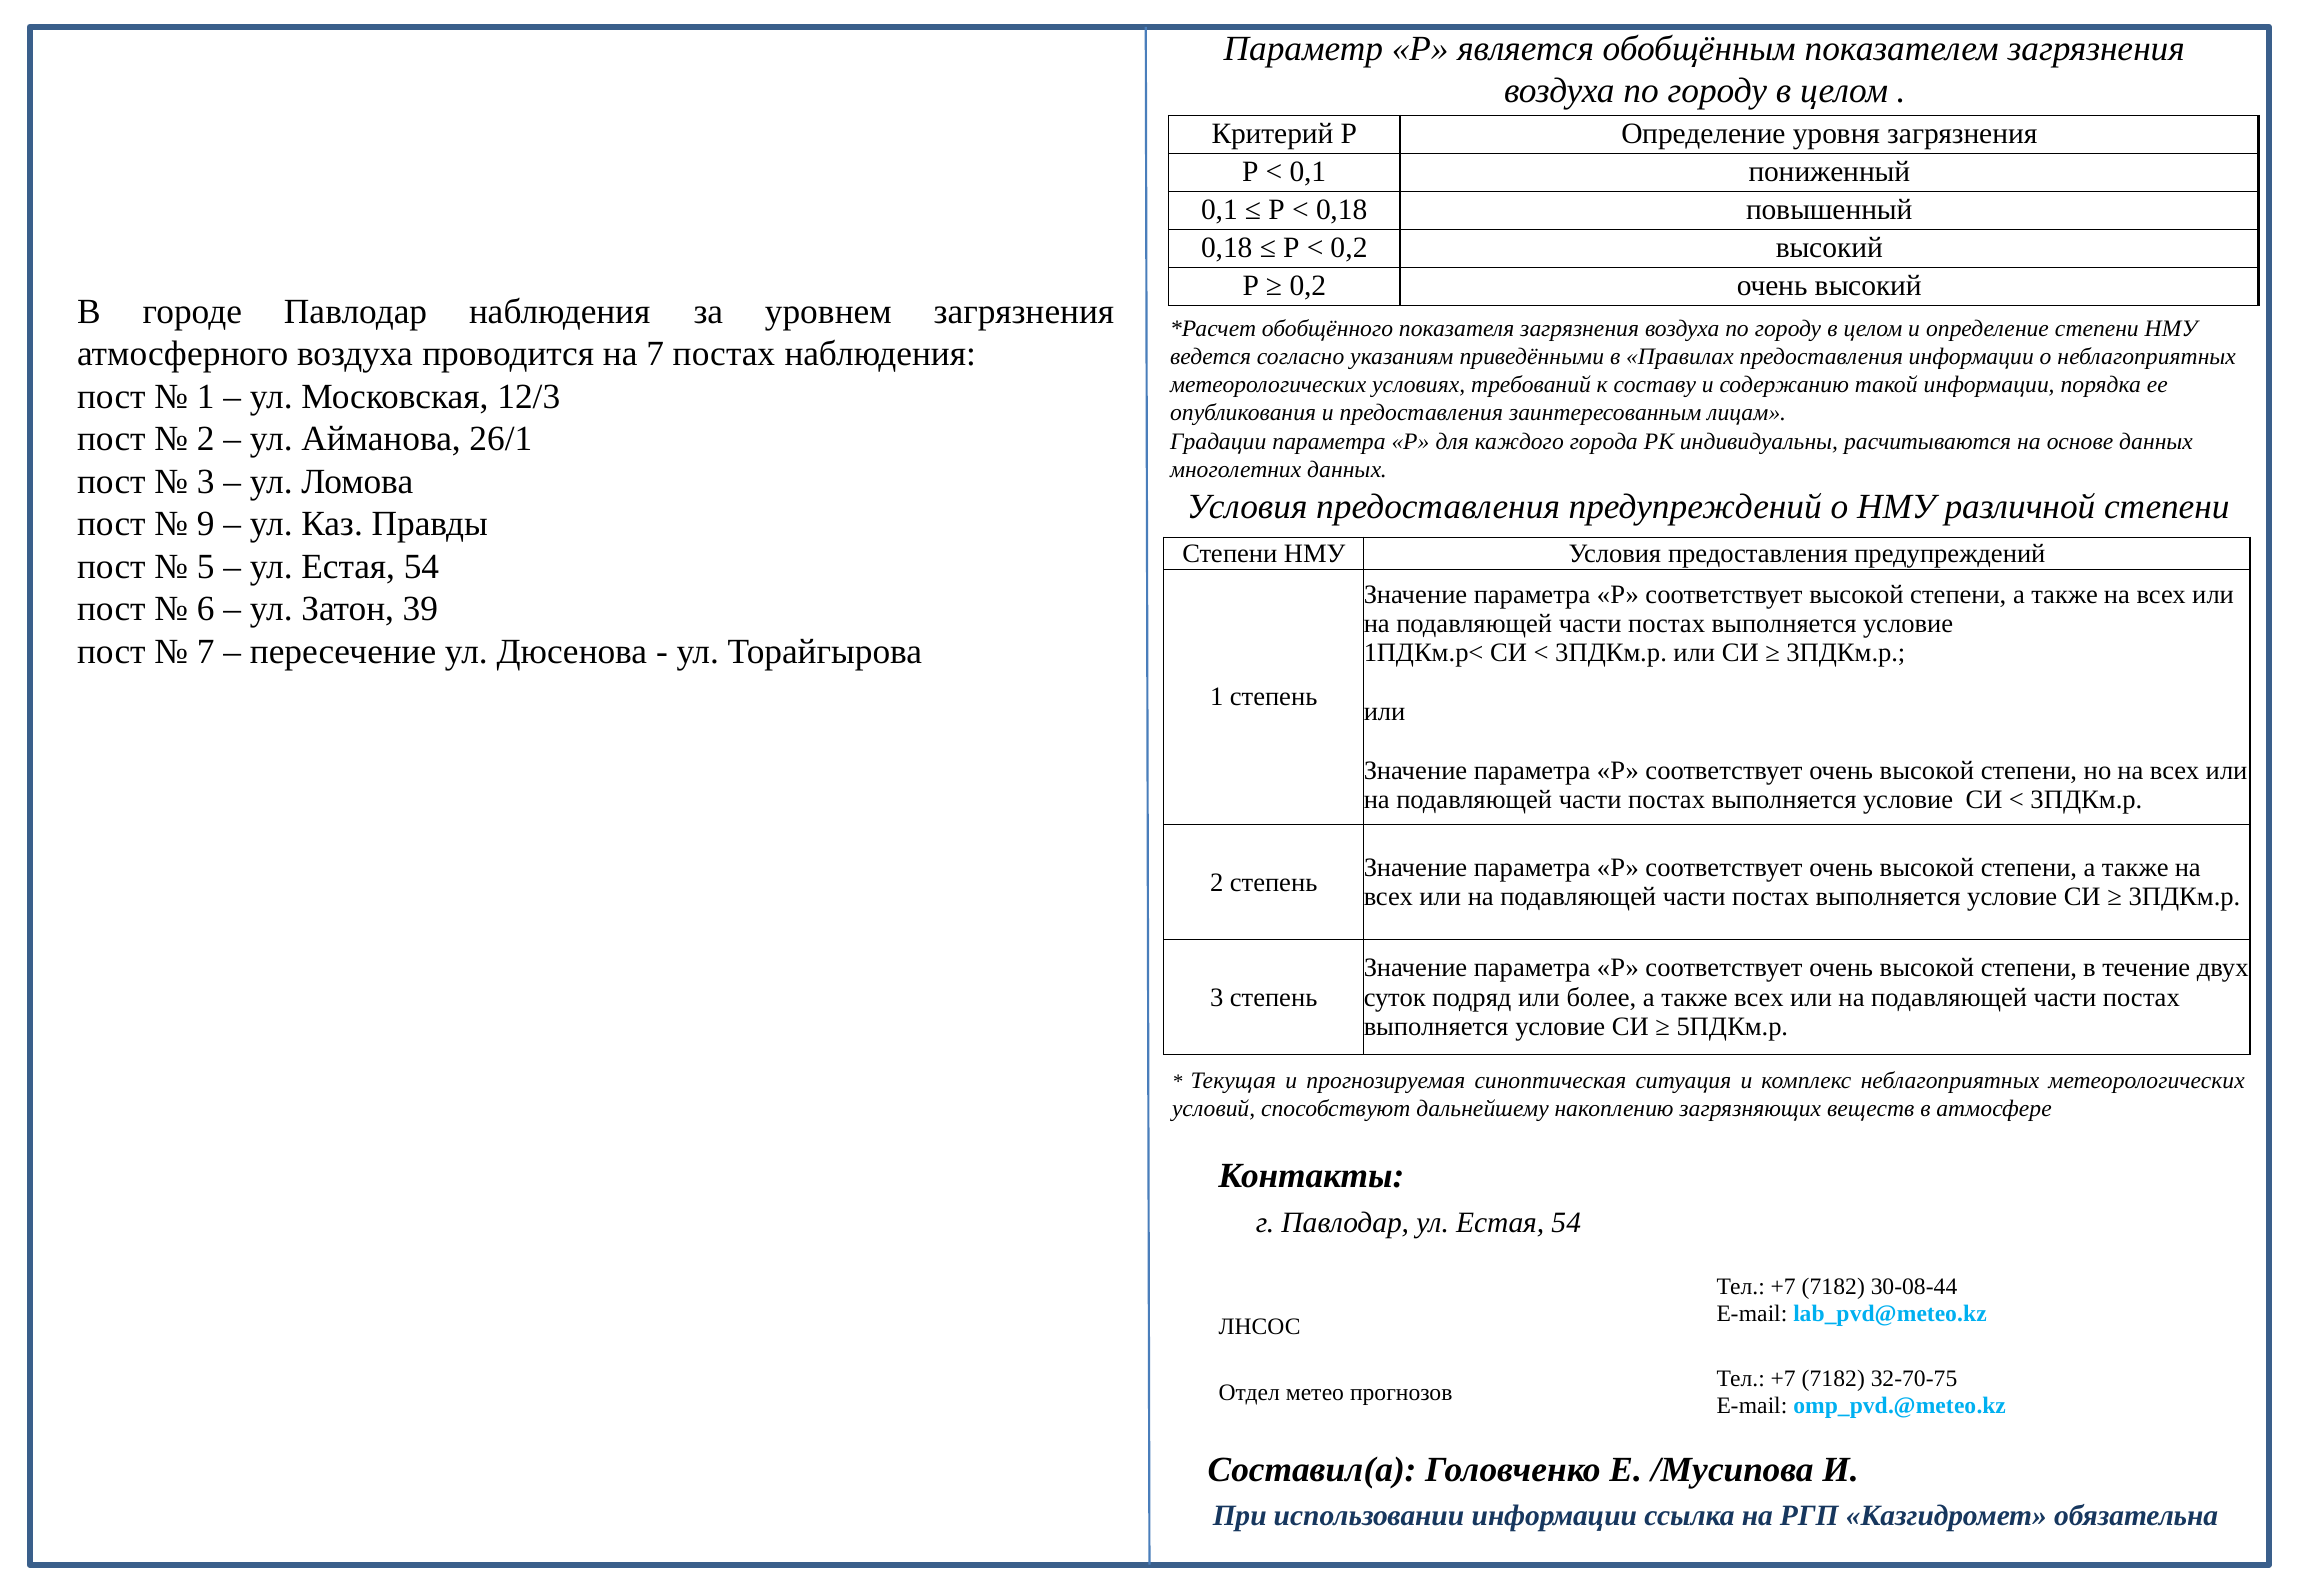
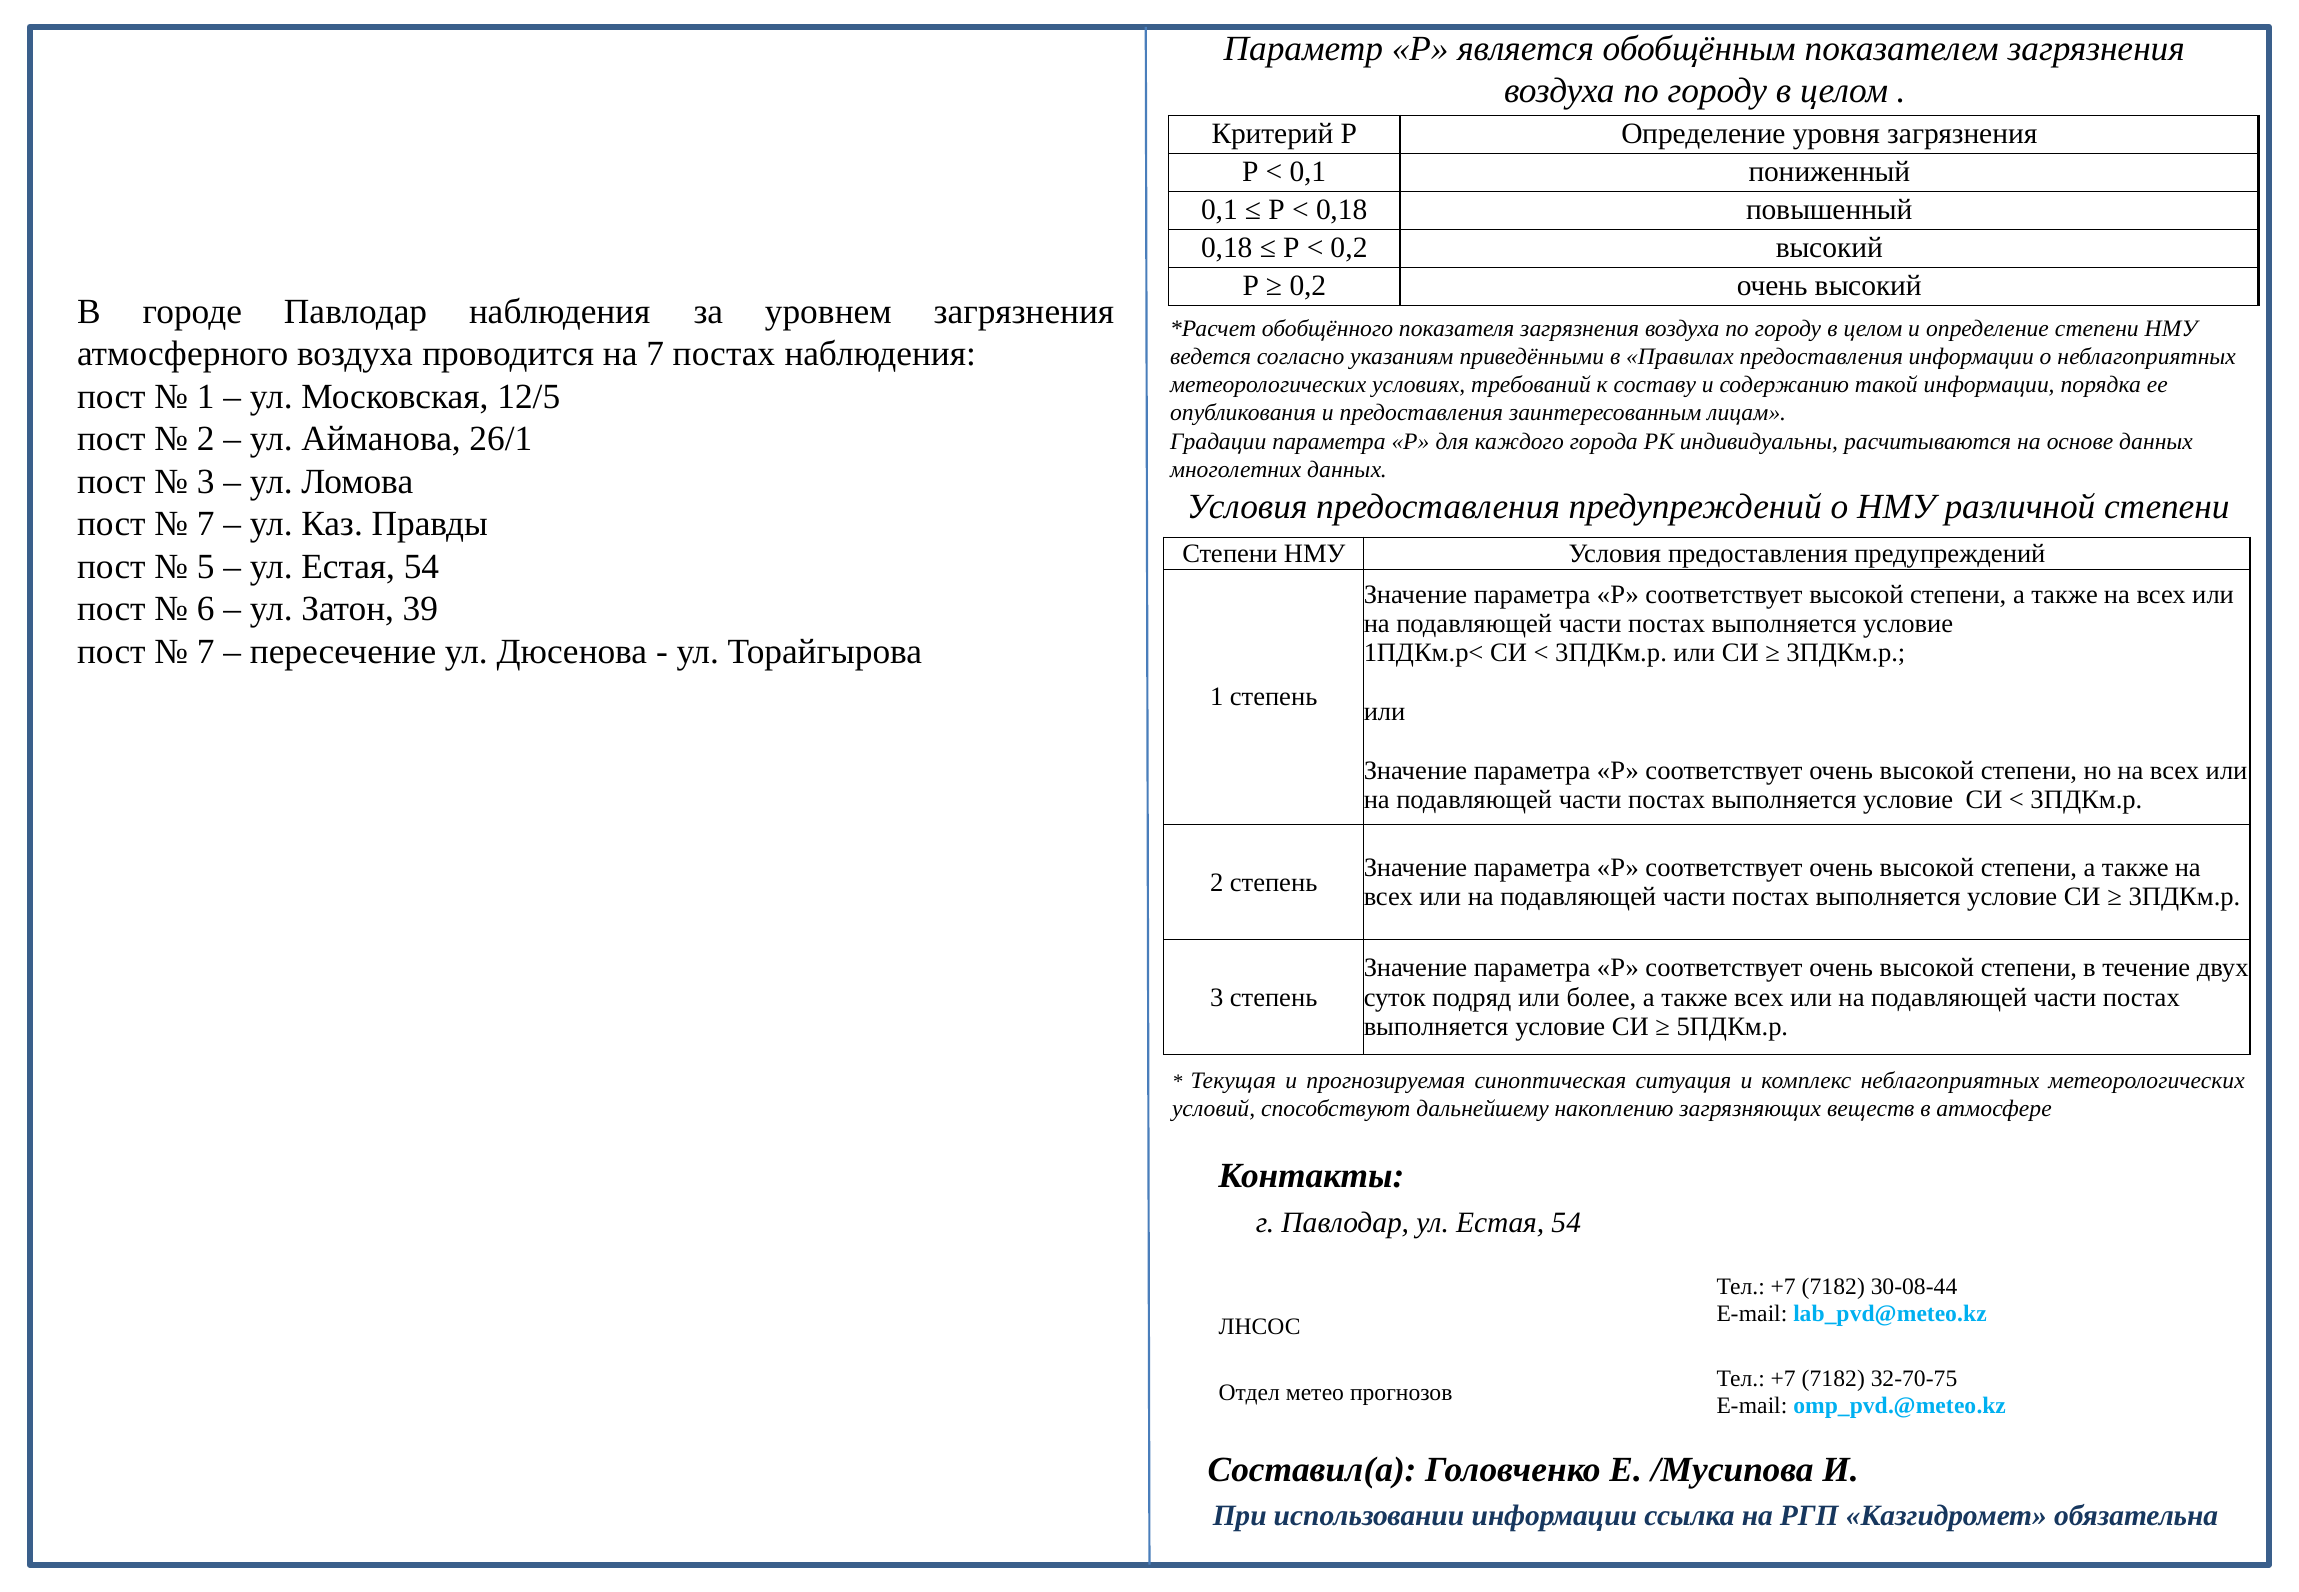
12/3: 12/3 -> 12/5
9 at (206, 524): 9 -> 7
